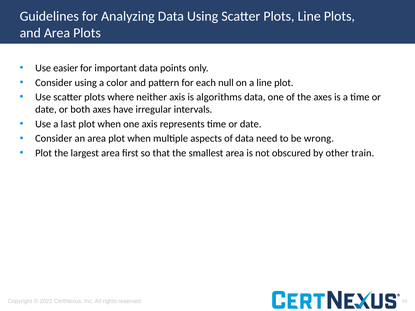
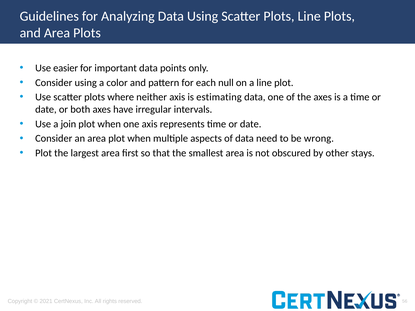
algorithms: algorithms -> estimating
last: last -> join
train: train -> stays
